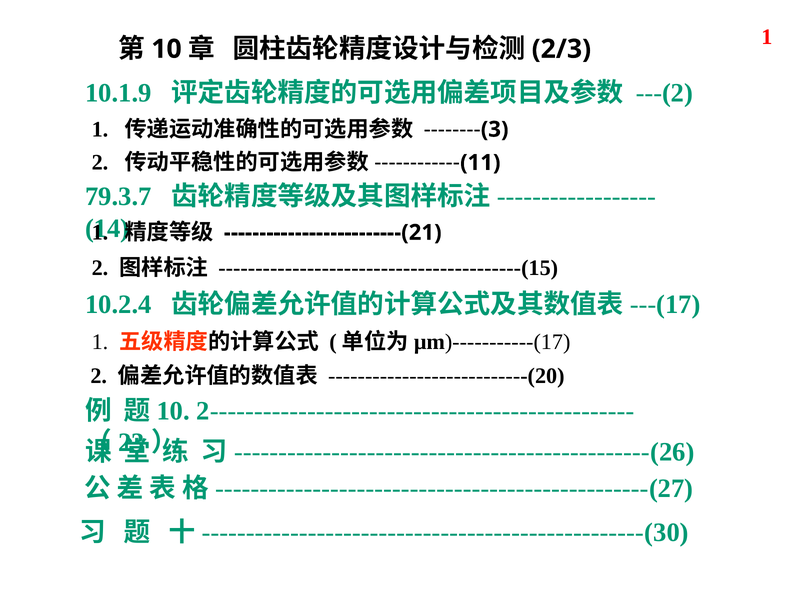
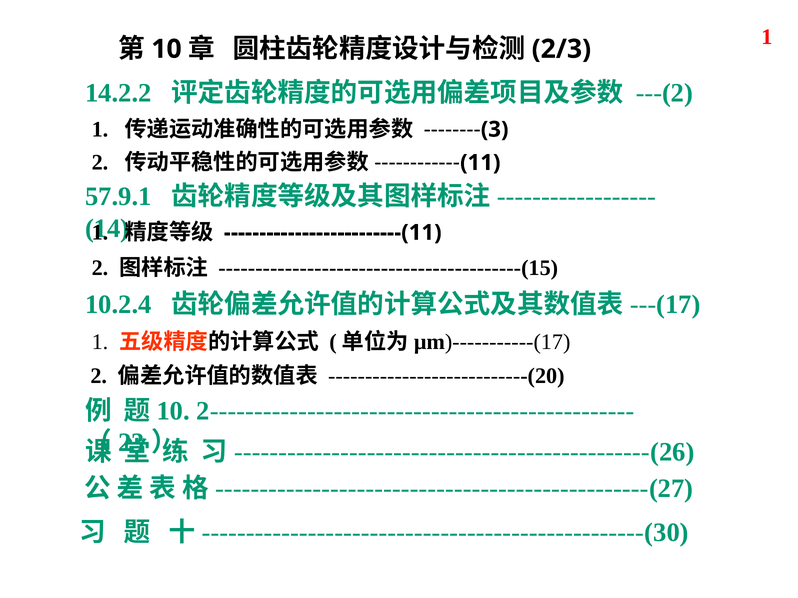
10.1.9: 10.1.9 -> 14.2.2
79.3.7: 79.3.7 -> 57.9.1
-------------------------(21: -------------------------(21 -> -------------------------(11
